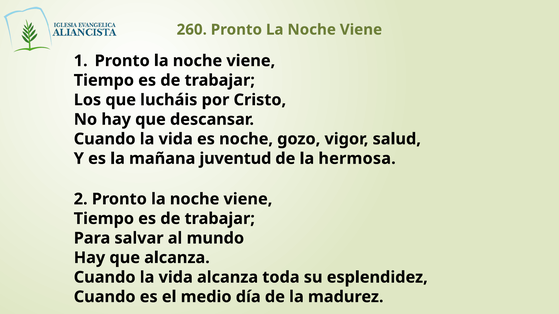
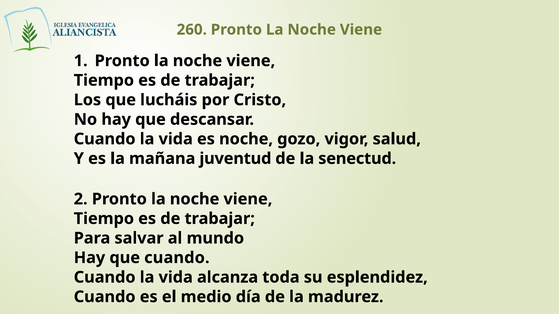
hermosa: hermosa -> senectud
que alcanza: alcanza -> cuando
